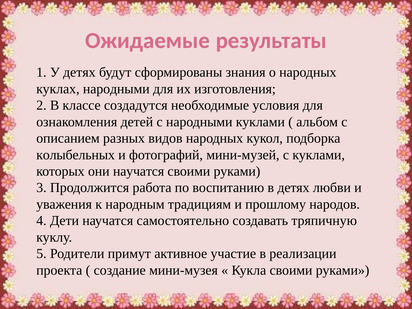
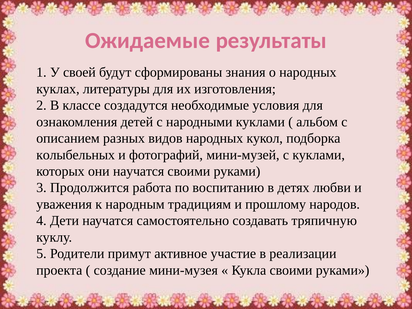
У детях: детях -> своей
куклах народными: народными -> литературы
